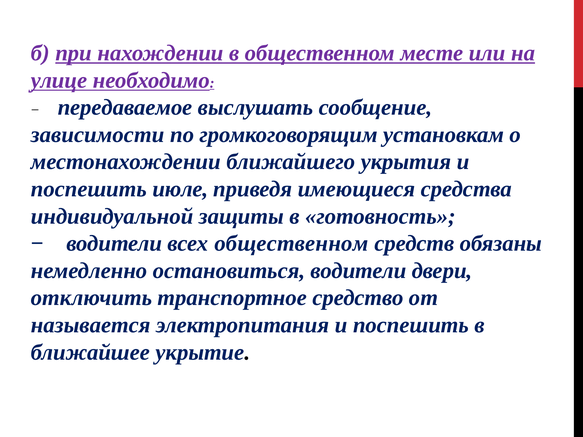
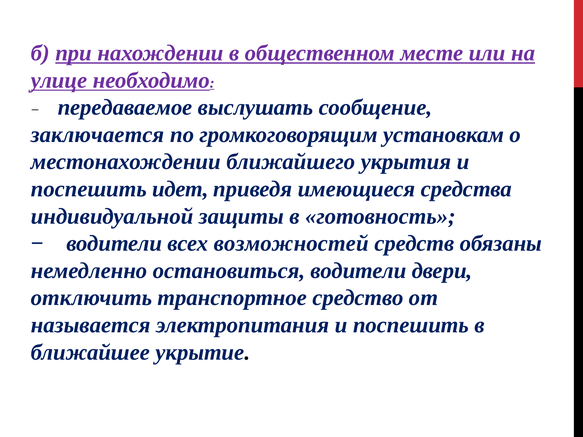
зависимости: зависимости -> заключается
июле: июле -> идет
всех общественном: общественном -> возможностей
